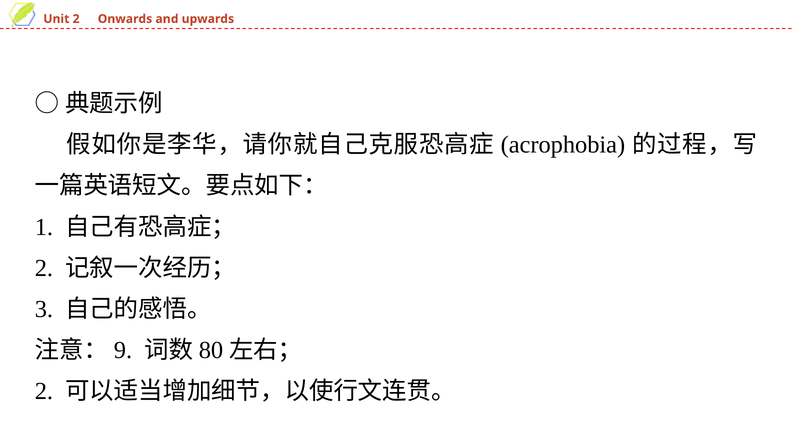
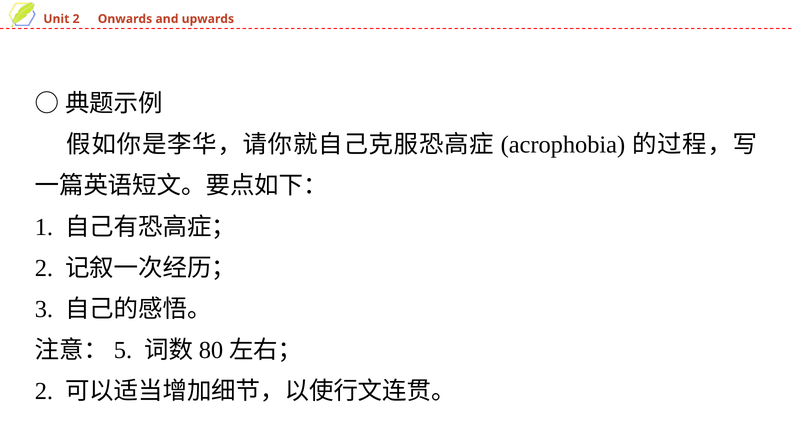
9: 9 -> 5
